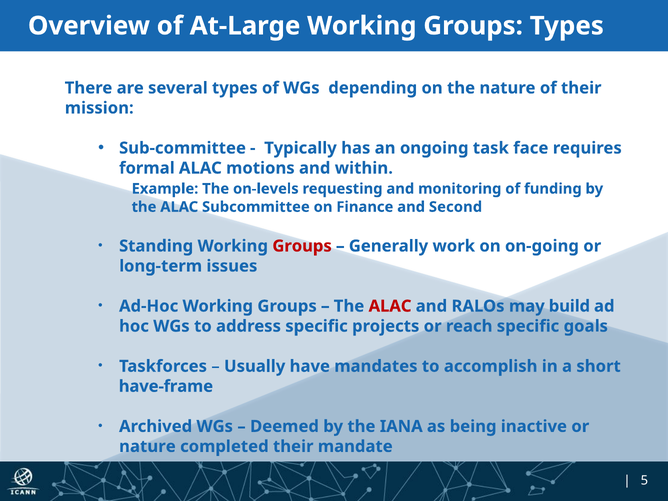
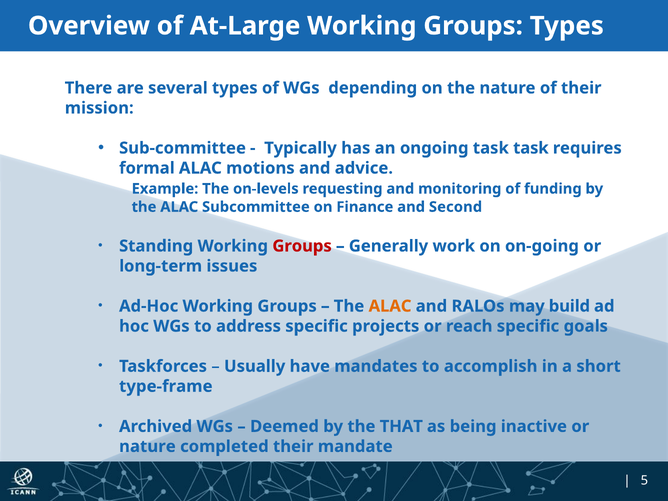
task face: face -> task
within: within -> advice
ALAC at (390, 306) colour: red -> orange
have-frame: have-frame -> type-frame
IANA: IANA -> THAT
